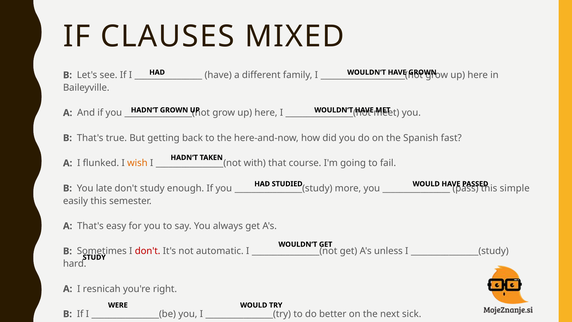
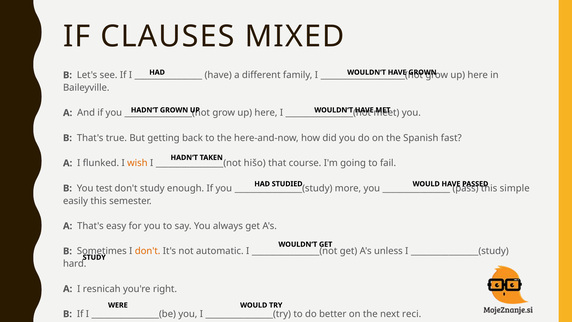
with: with -> hišo
late: late -> test
don't at (148, 251) colour: red -> orange
sick: sick -> reci
